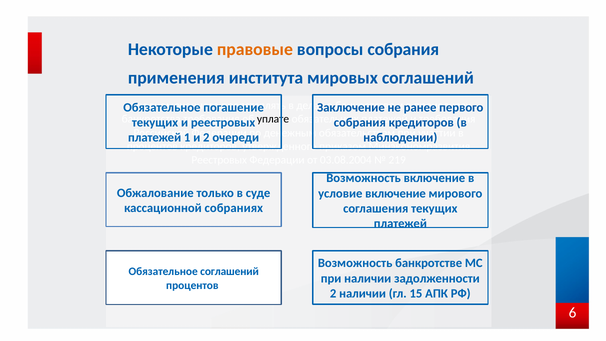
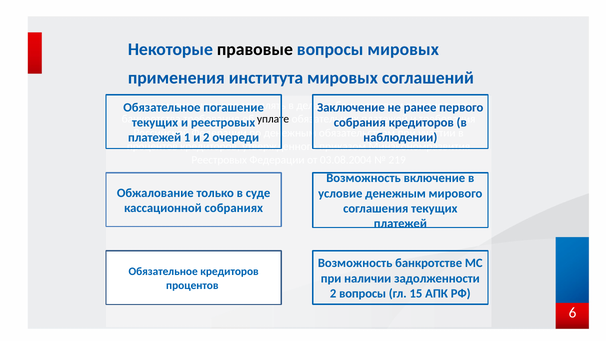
правовые colour: orange -> black
вопросы собрания: собрания -> мировых
условие включение: включение -> денежным
Обязательное соглашений: соглашений -> кредиторов
2 наличии: наличии -> вопросы
